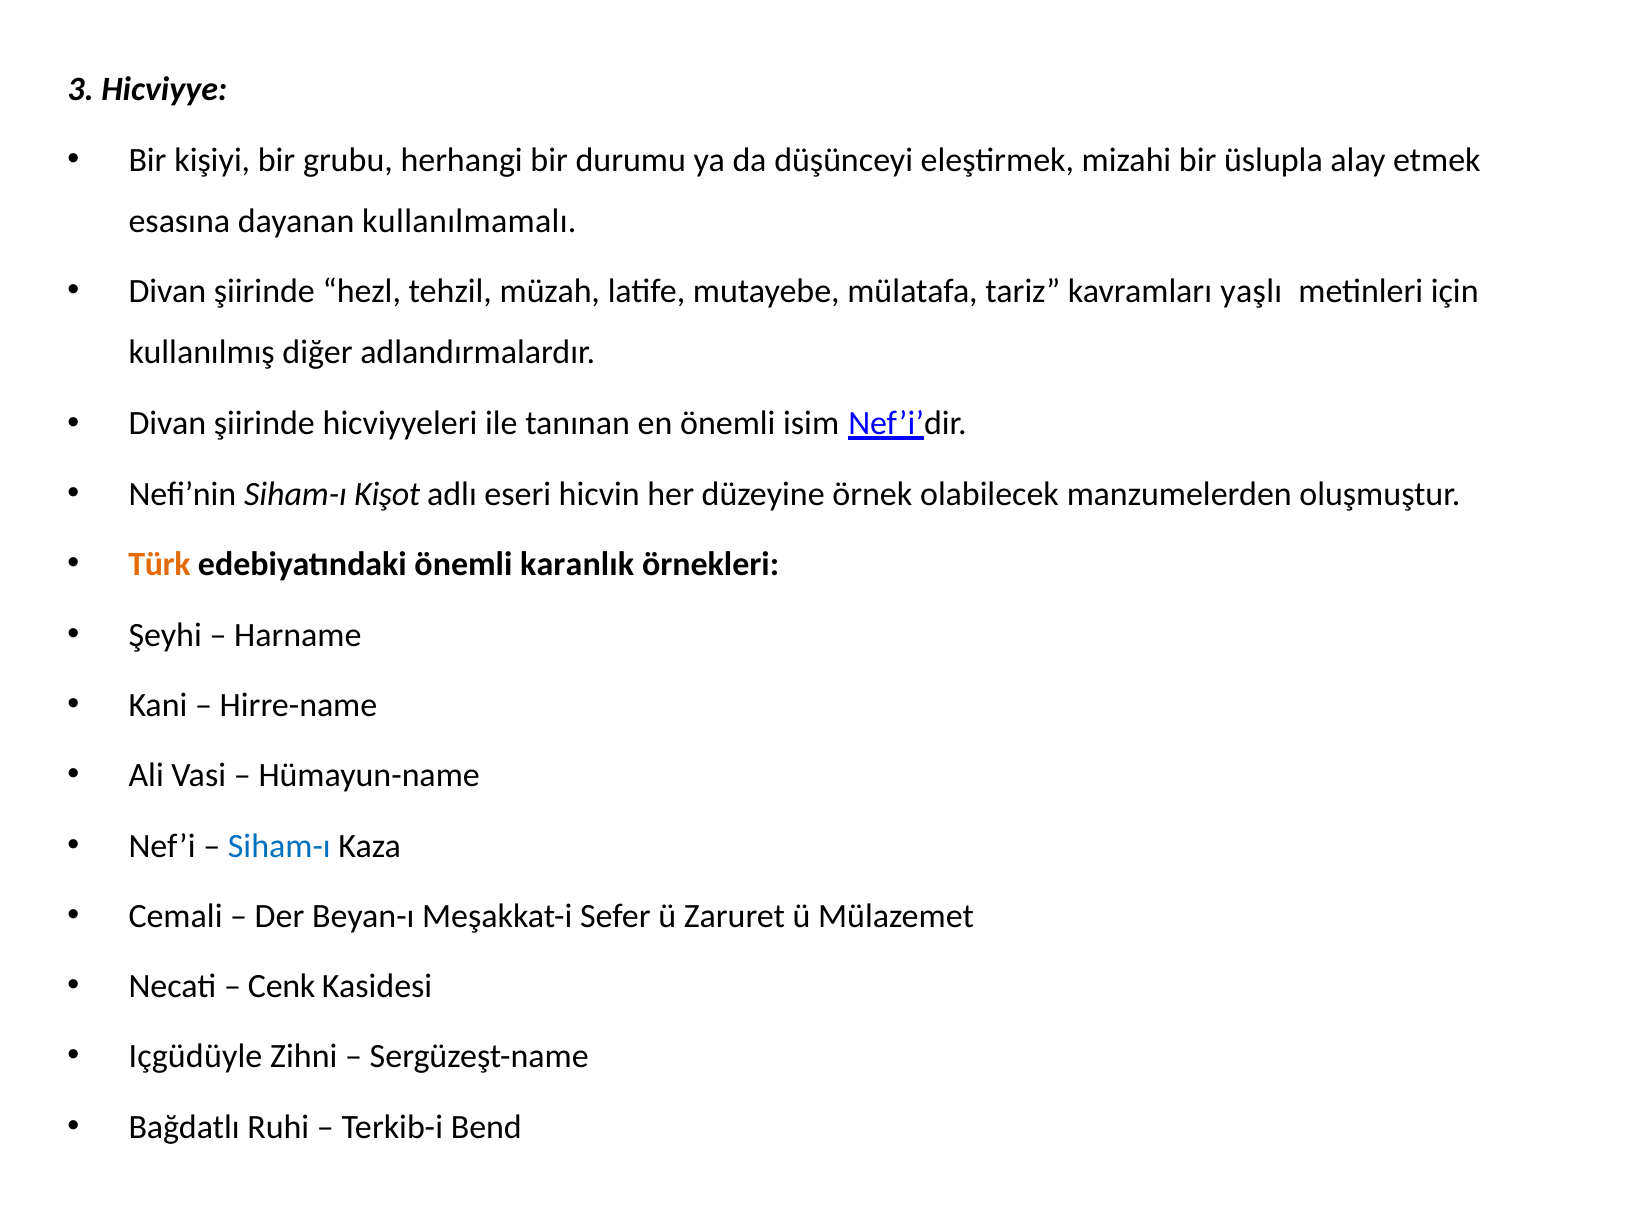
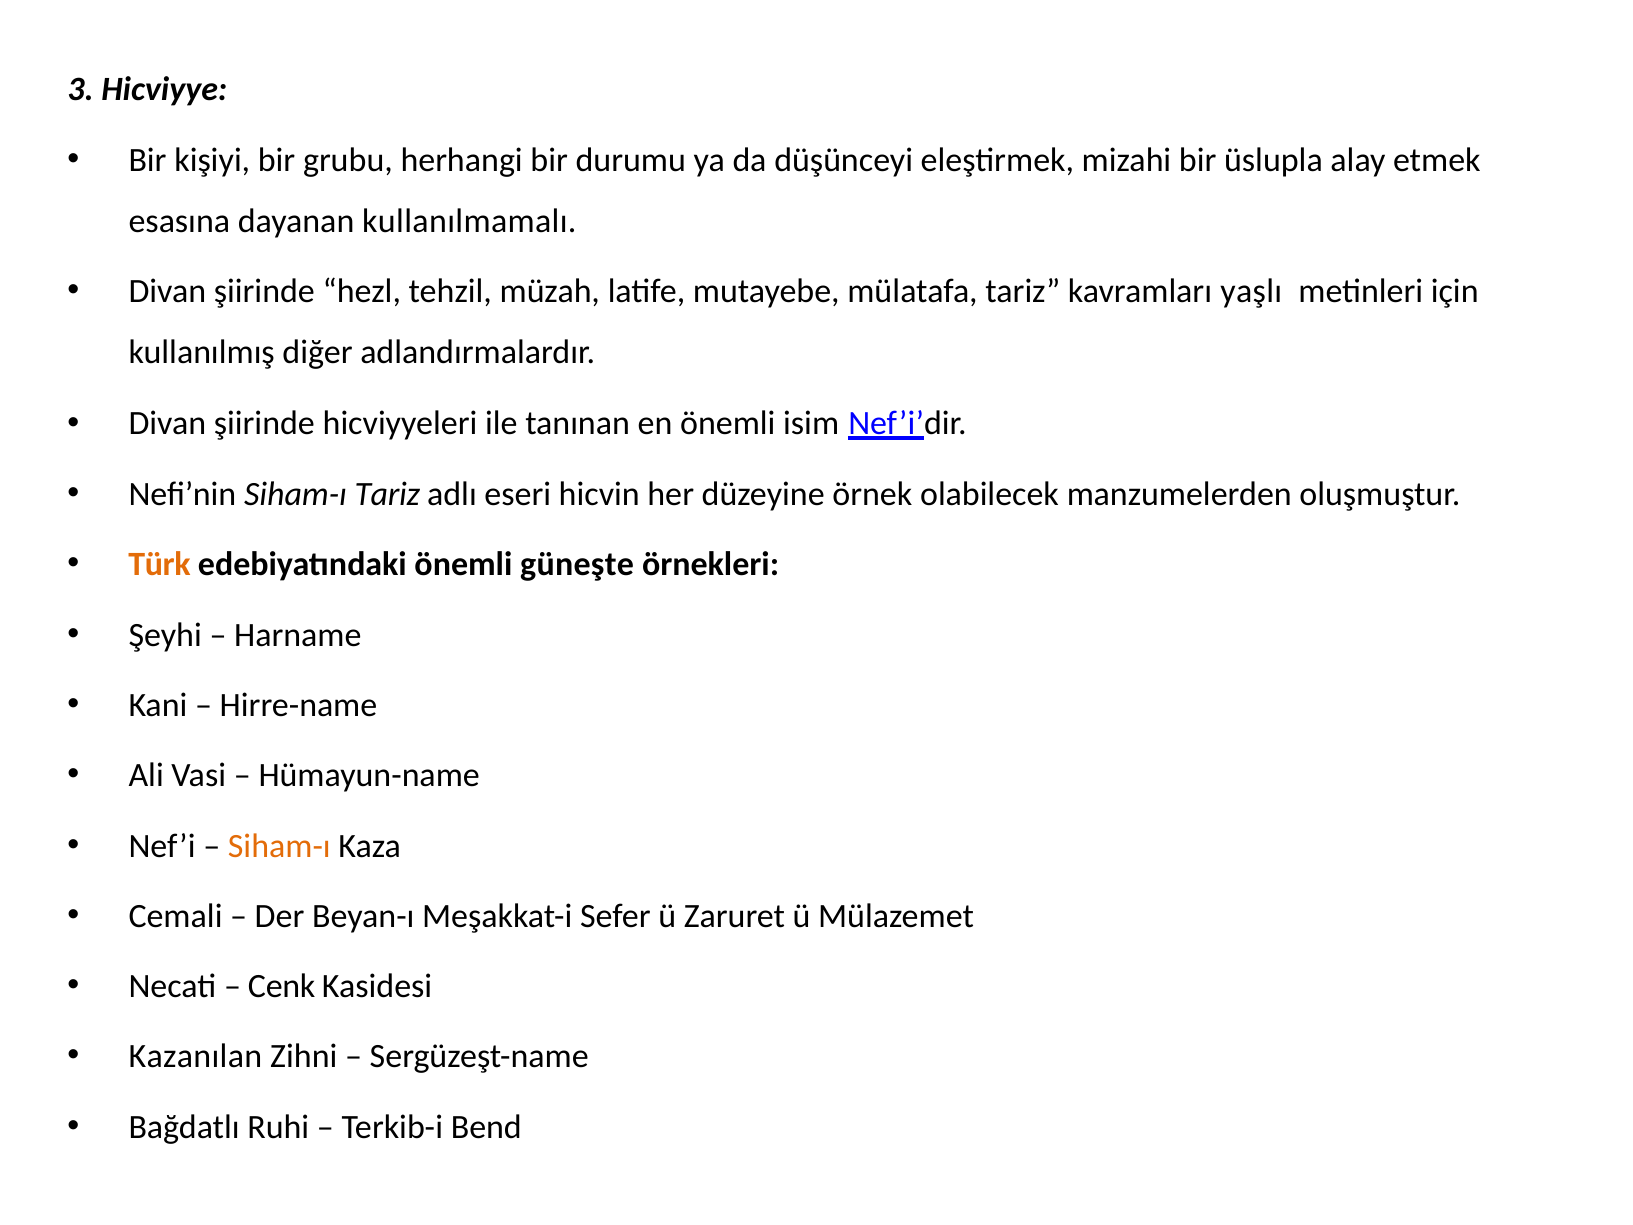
Siham-ı Kişot: Kişot -> Tariz
karanlık: karanlık -> güneşte
Siham-ı at (279, 846) colour: blue -> orange
Içgüdüyle: Içgüdüyle -> Kazanılan
